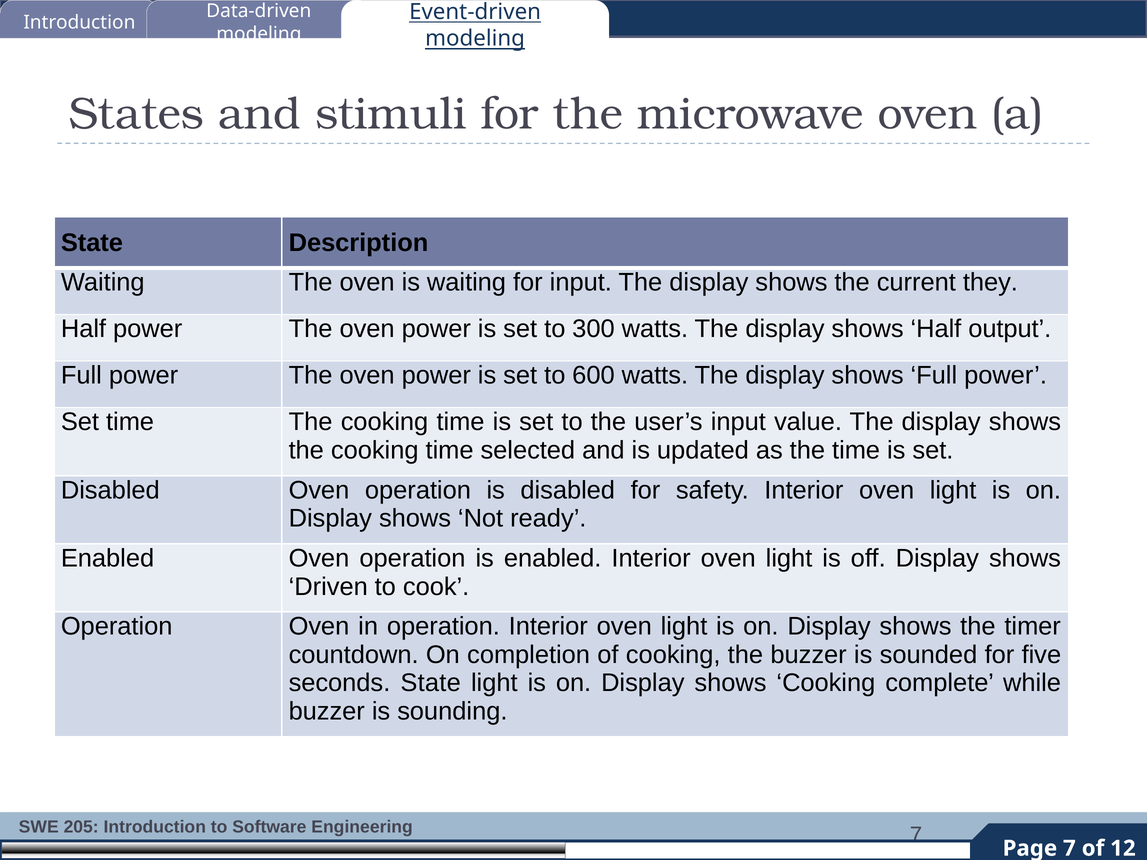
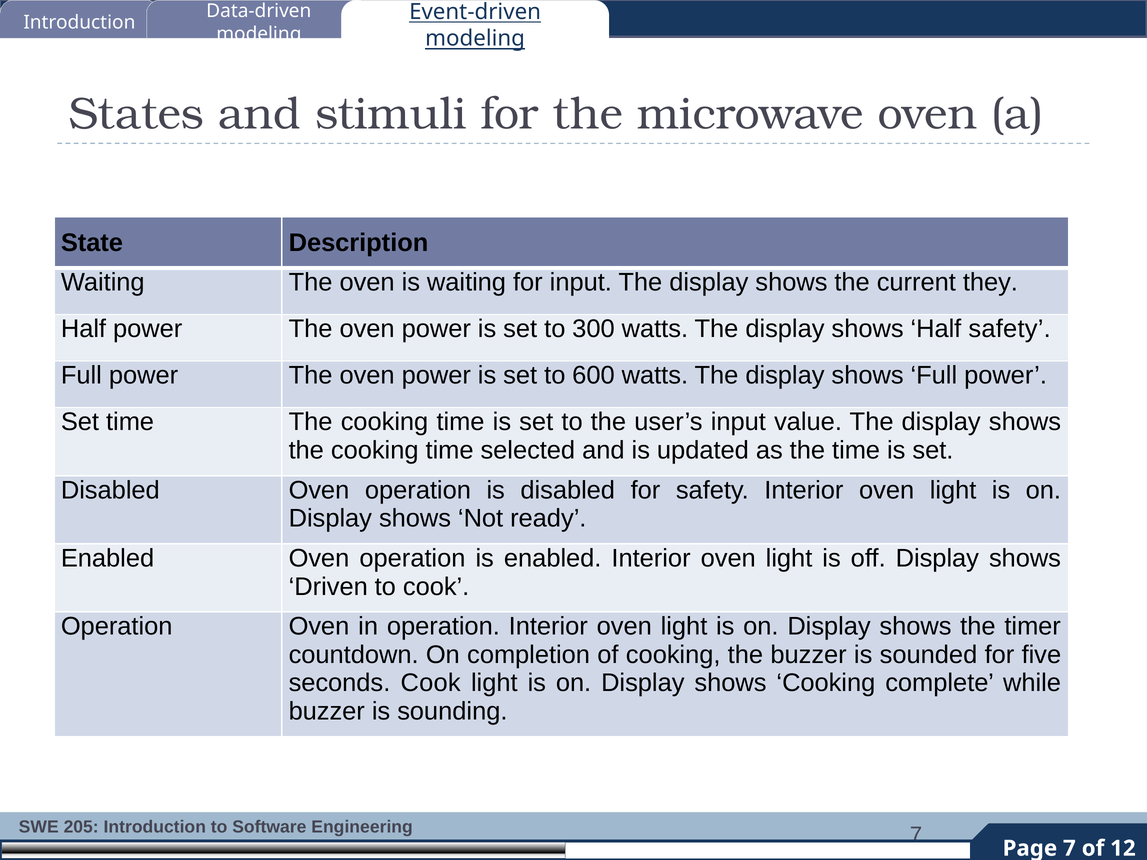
Half output: output -> safety
seconds State: State -> Cook
